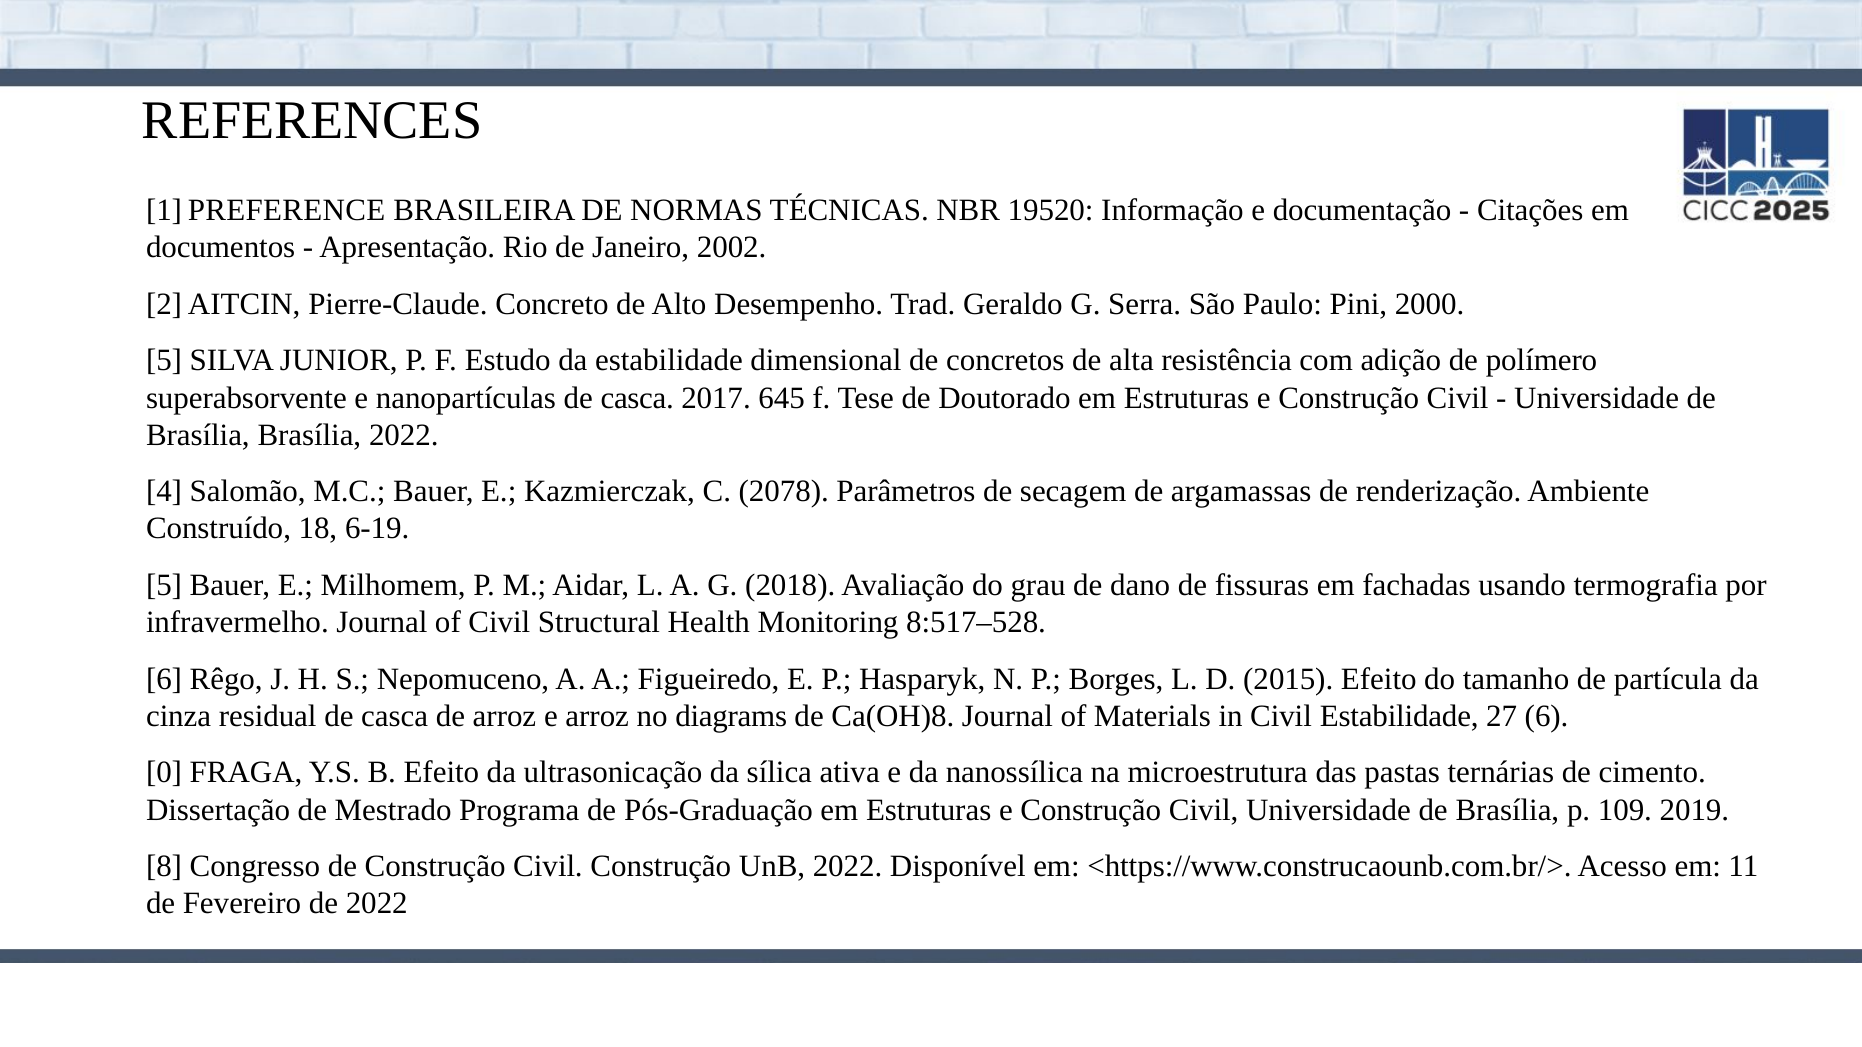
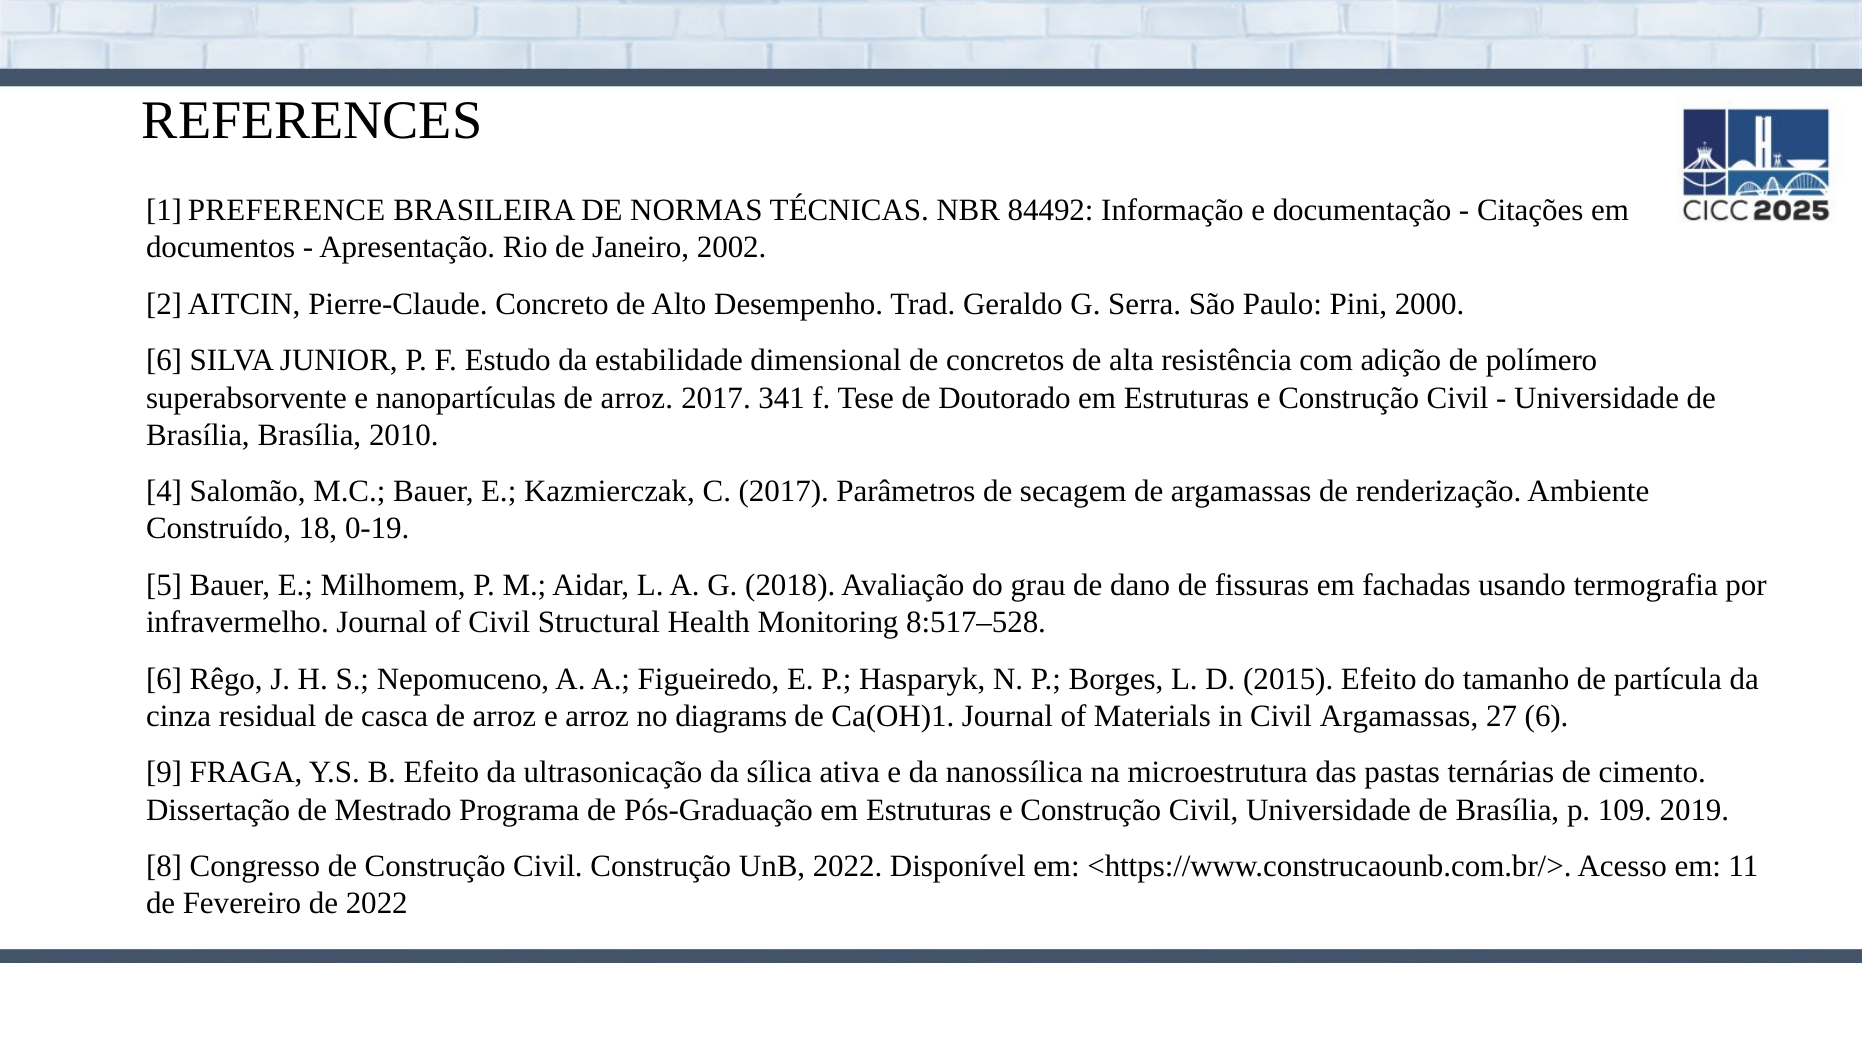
19520: 19520 -> 84492
5 at (164, 361): 5 -> 6
nanopartículas de casca: casca -> arroz
645: 645 -> 341
Brasília 2022: 2022 -> 2010
C 2078: 2078 -> 2017
6-19: 6-19 -> 0-19
Ca(OH)8: Ca(OH)8 -> Ca(OH)1
Civil Estabilidade: Estabilidade -> Argamassas
0: 0 -> 9
